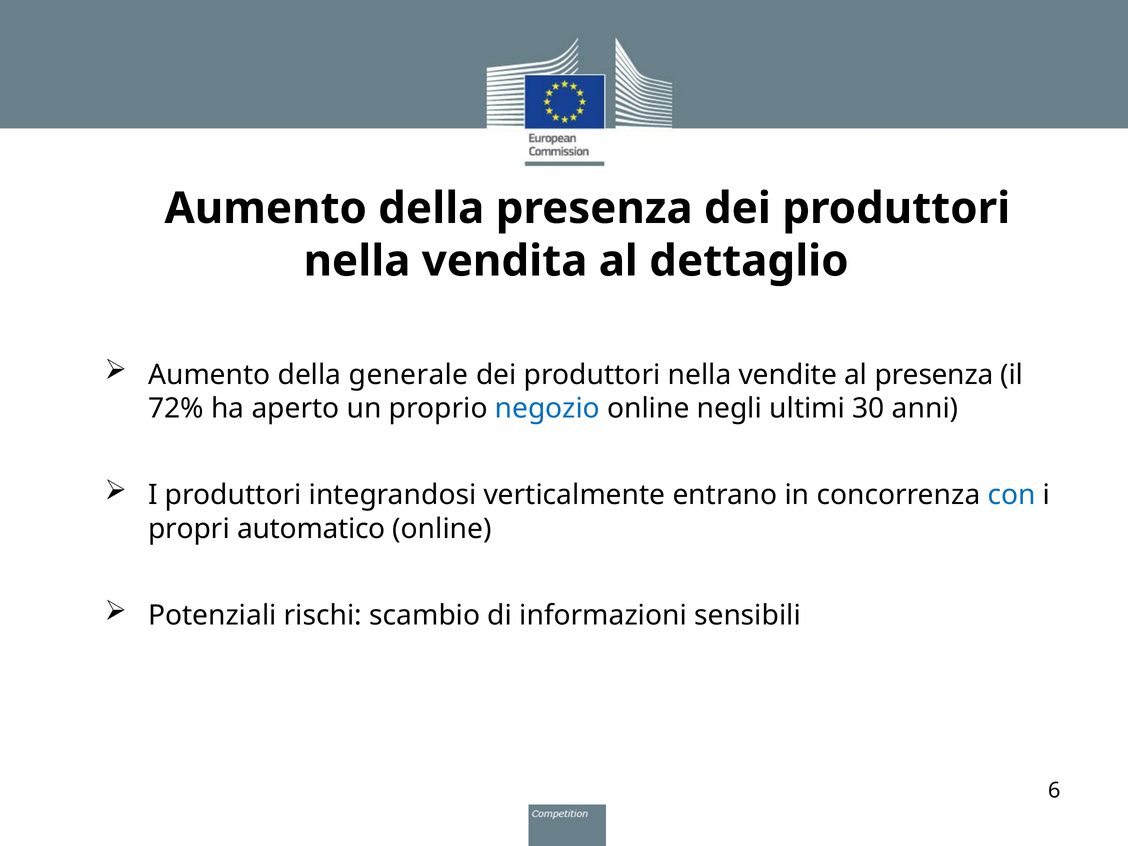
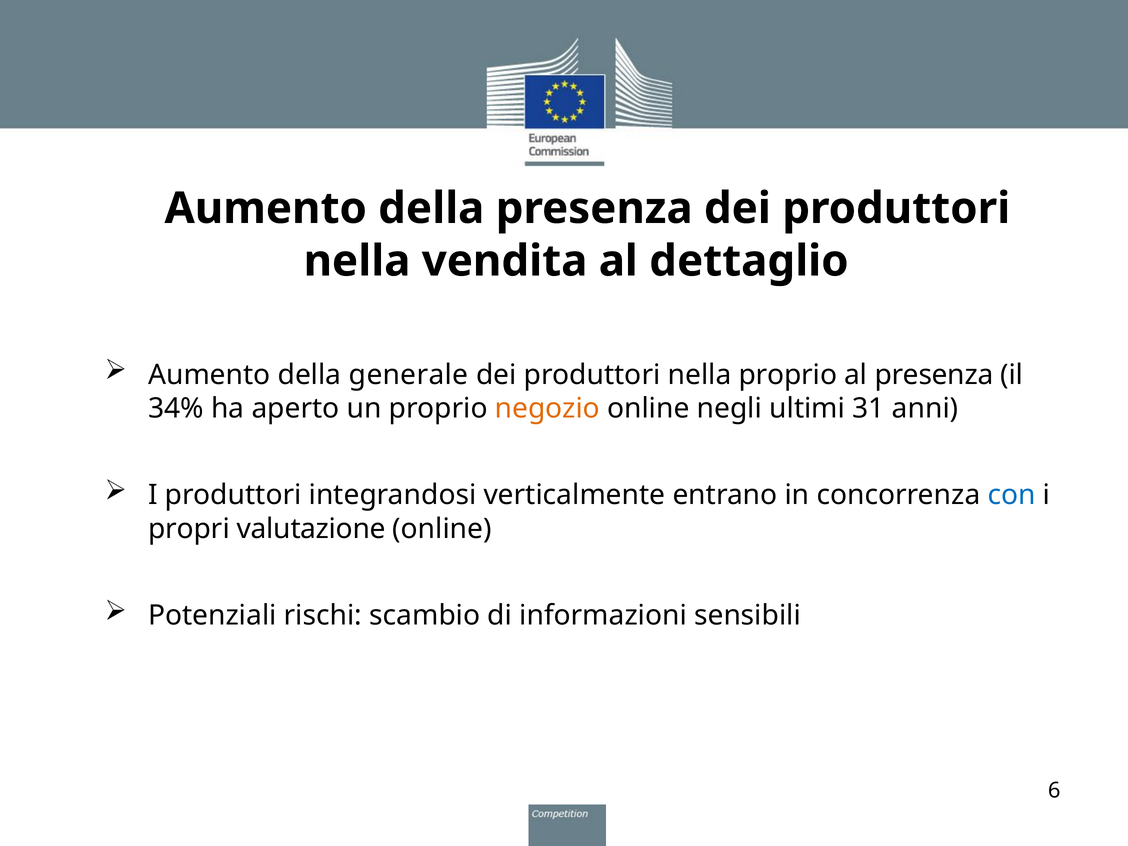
nella vendite: vendite -> proprio
72%: 72% -> 34%
negozio colour: blue -> orange
30: 30 -> 31
automatico: automatico -> valutazione
